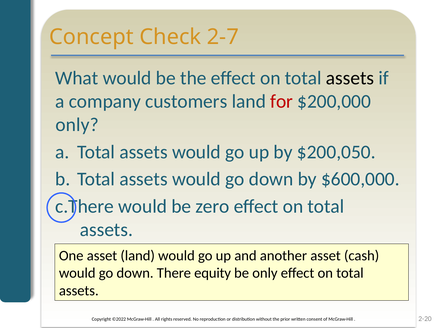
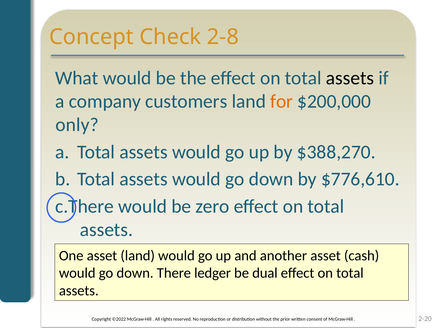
2-7: 2-7 -> 2-8
for colour: red -> orange
$200,050: $200,050 -> $388,270
$600,000: $600,000 -> $776,610
equity: equity -> ledger
be only: only -> dual
